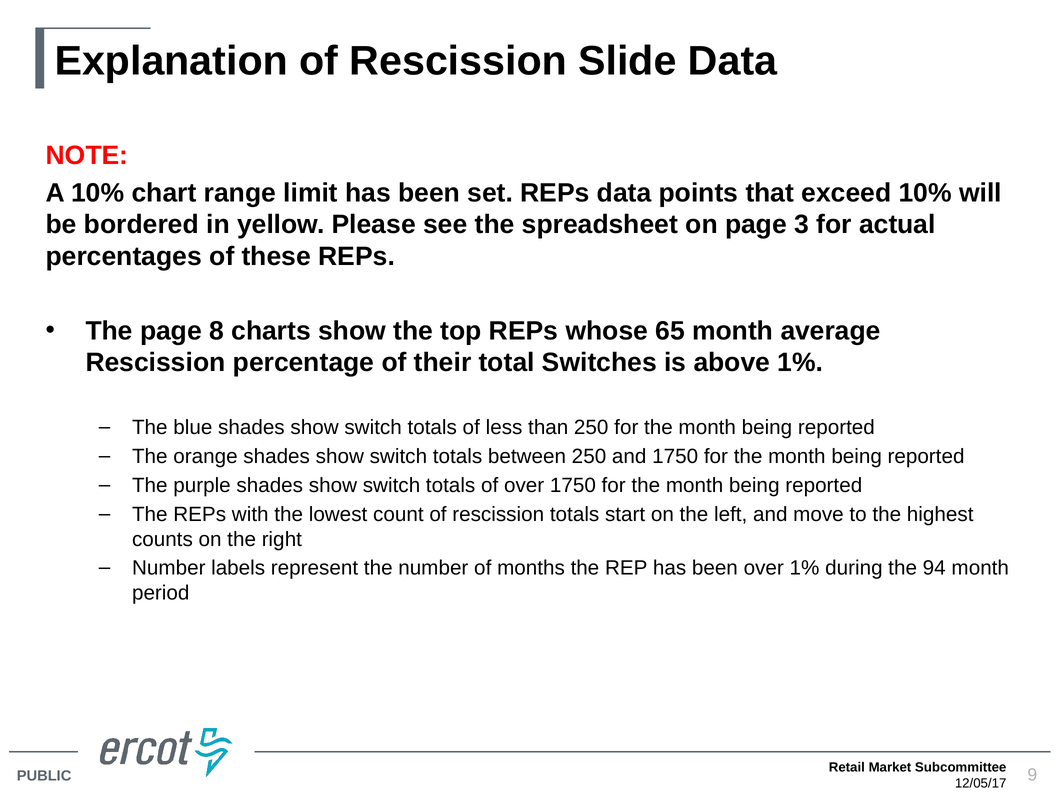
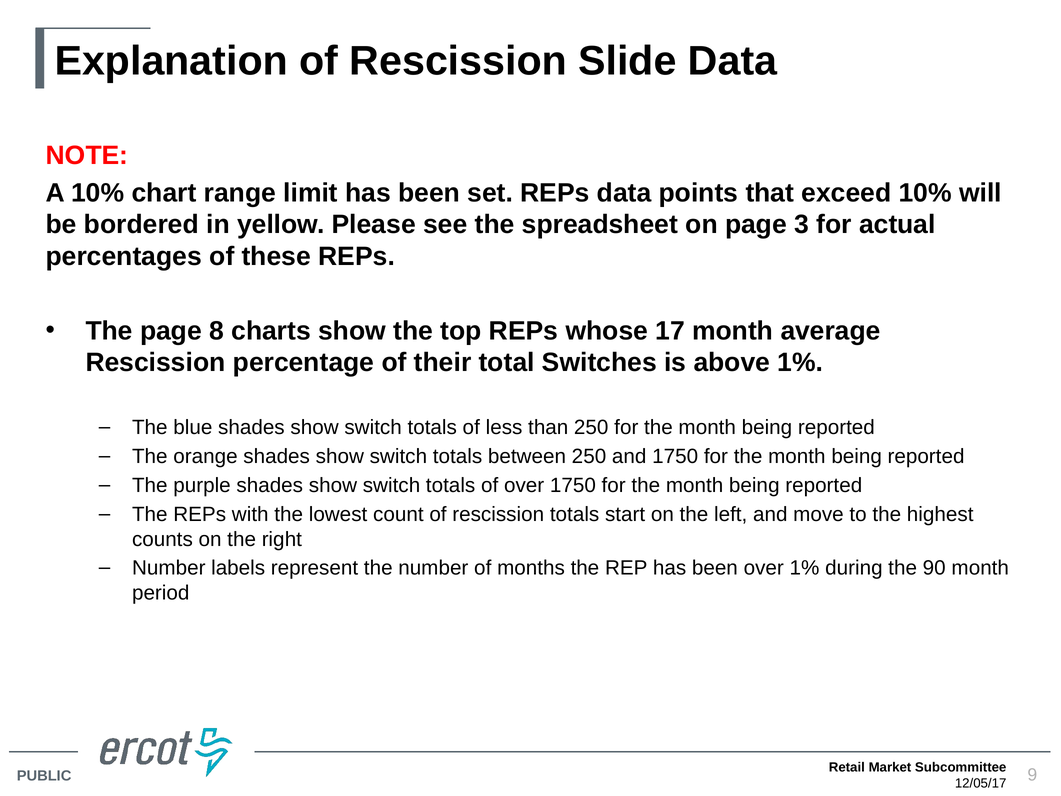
65: 65 -> 17
94: 94 -> 90
